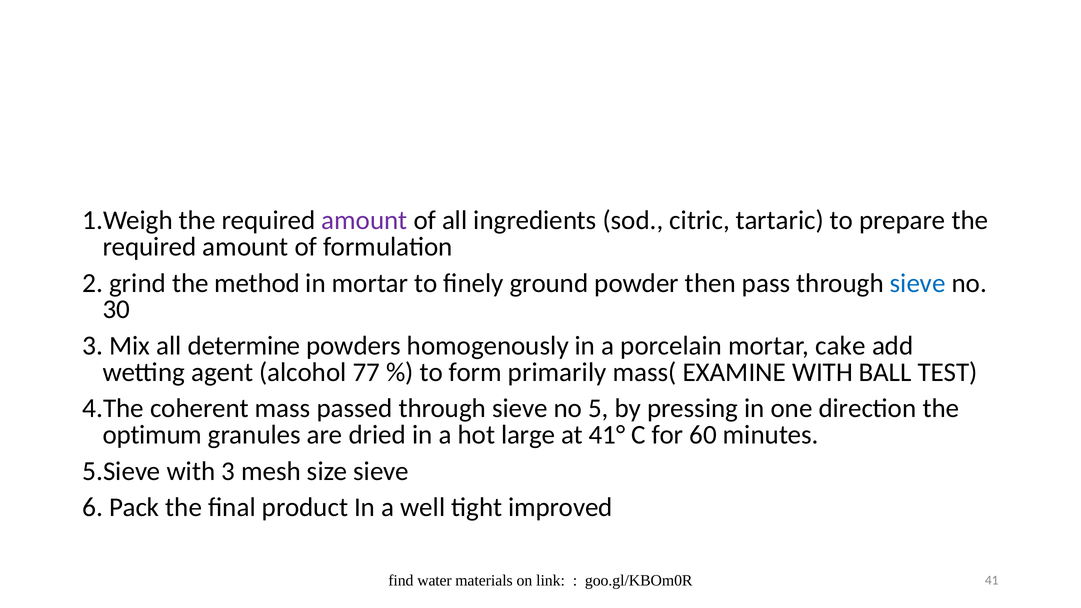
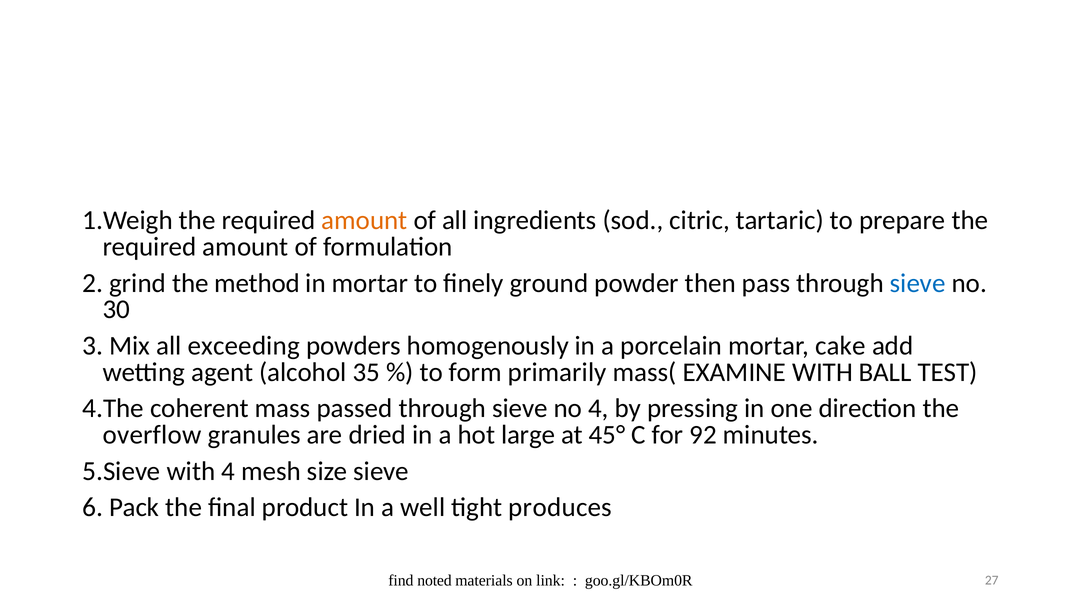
amount at (364, 221) colour: purple -> orange
determine: determine -> exceeding
77: 77 -> 35
no 5: 5 -> 4
optimum: optimum -> overflow
41°: 41° -> 45°
60: 60 -> 92
with 3: 3 -> 4
improved: improved -> produces
water: water -> noted
41: 41 -> 27
